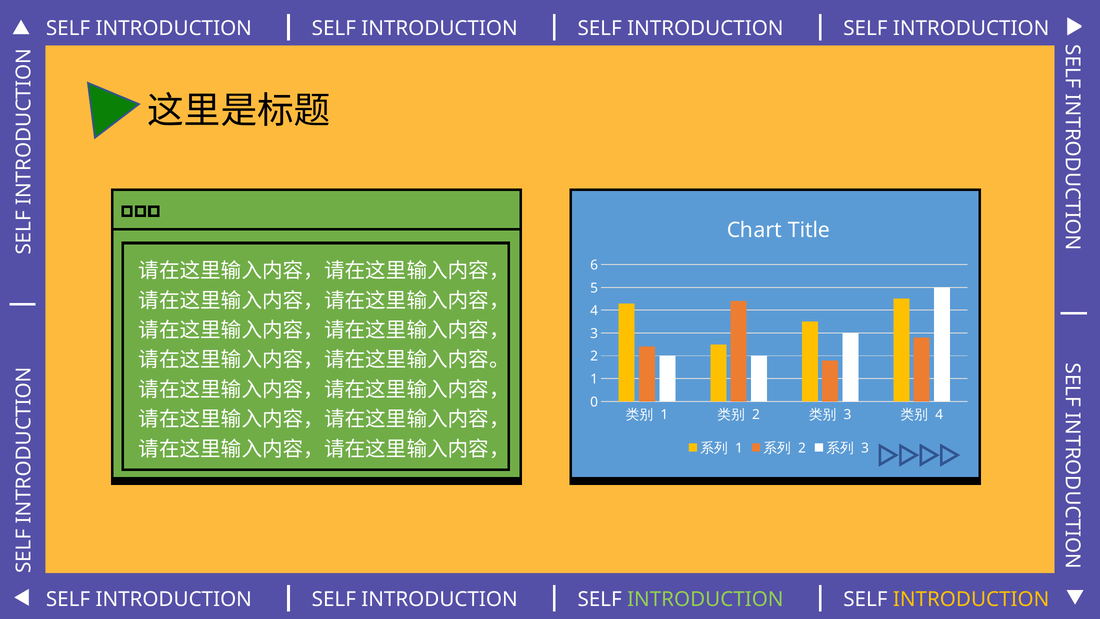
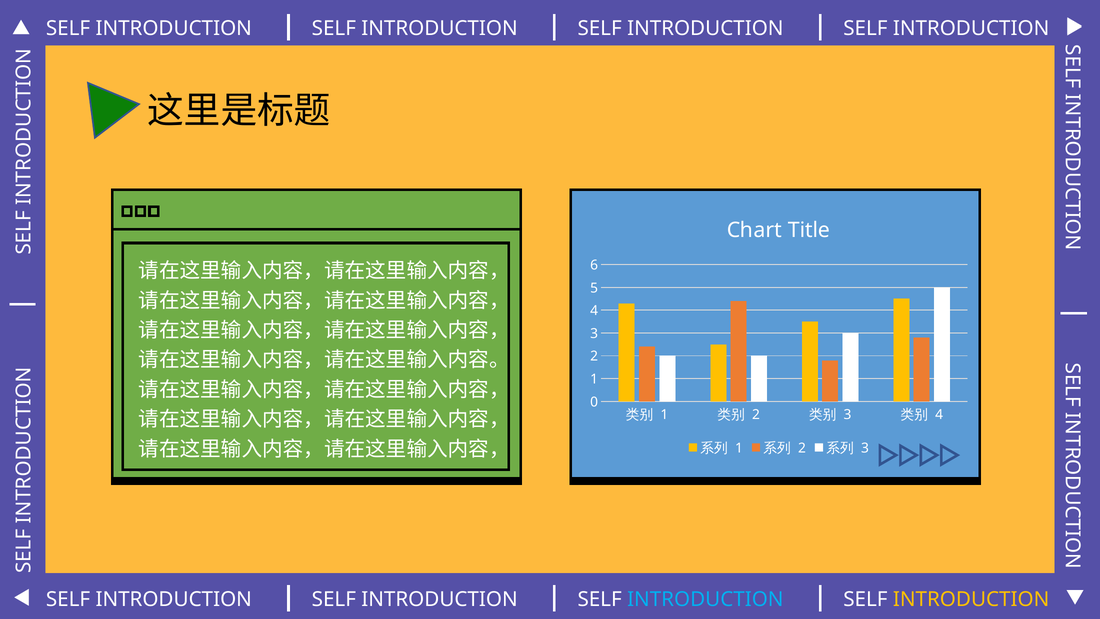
INTRODUCTION at (705, 599) colour: light green -> light blue
